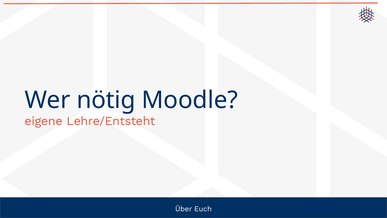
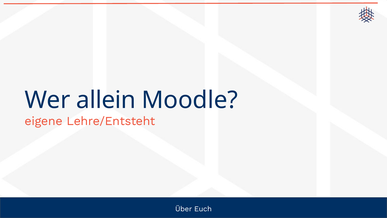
nötig: nötig -> allein
